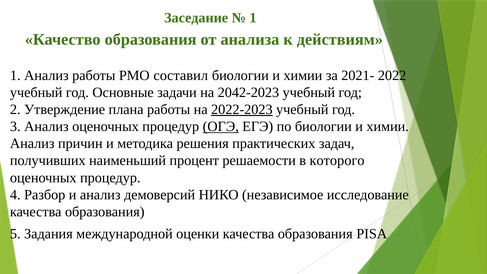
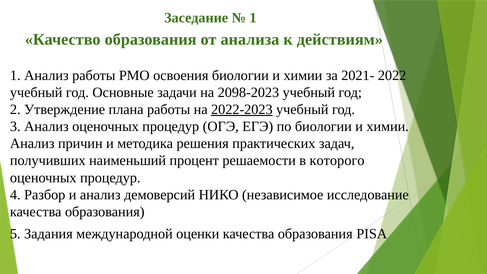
составил: составил -> освоения
2042-2023: 2042-2023 -> 2098-2023
ОГЭ underline: present -> none
